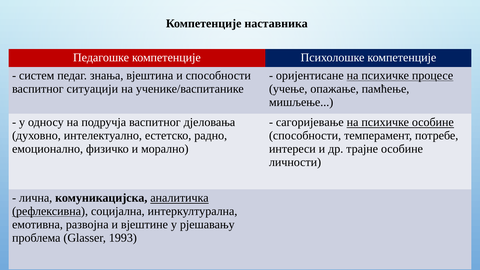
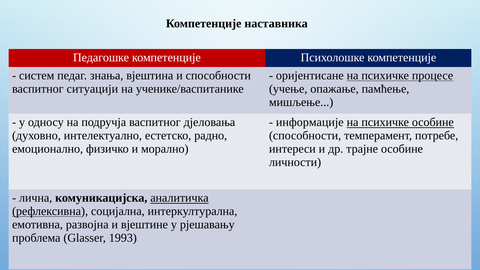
сагоријевање: сагоријевање -> информације
